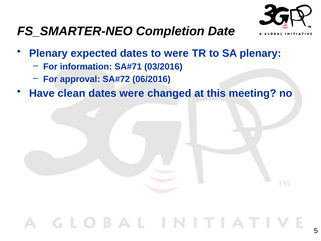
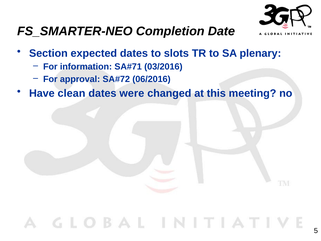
Plenary at (48, 53): Plenary -> Section
to were: were -> slots
